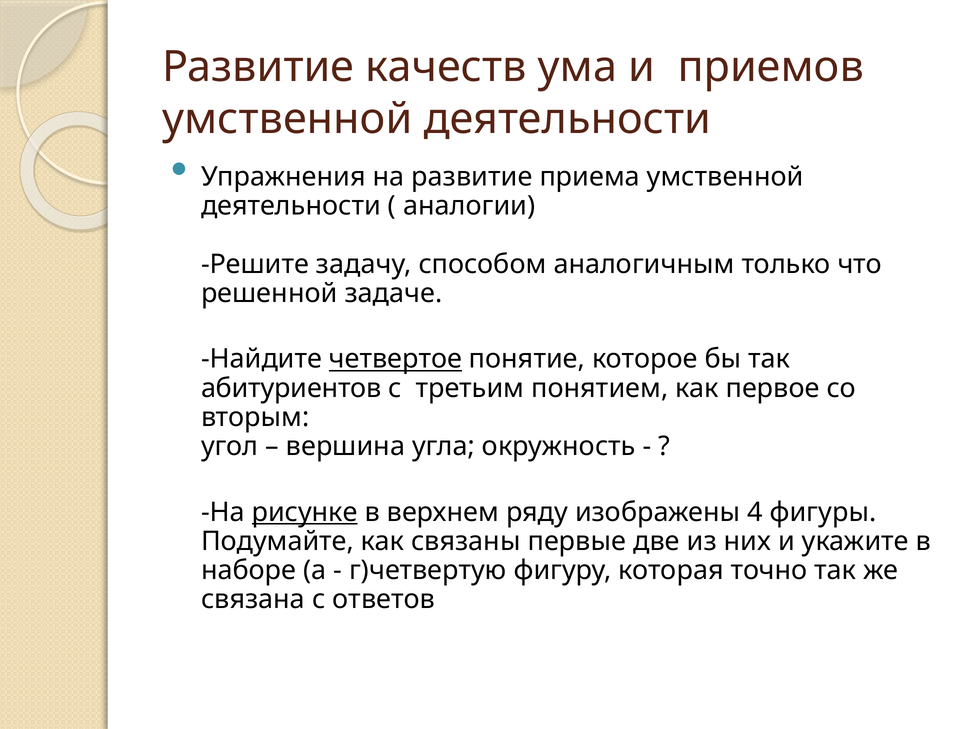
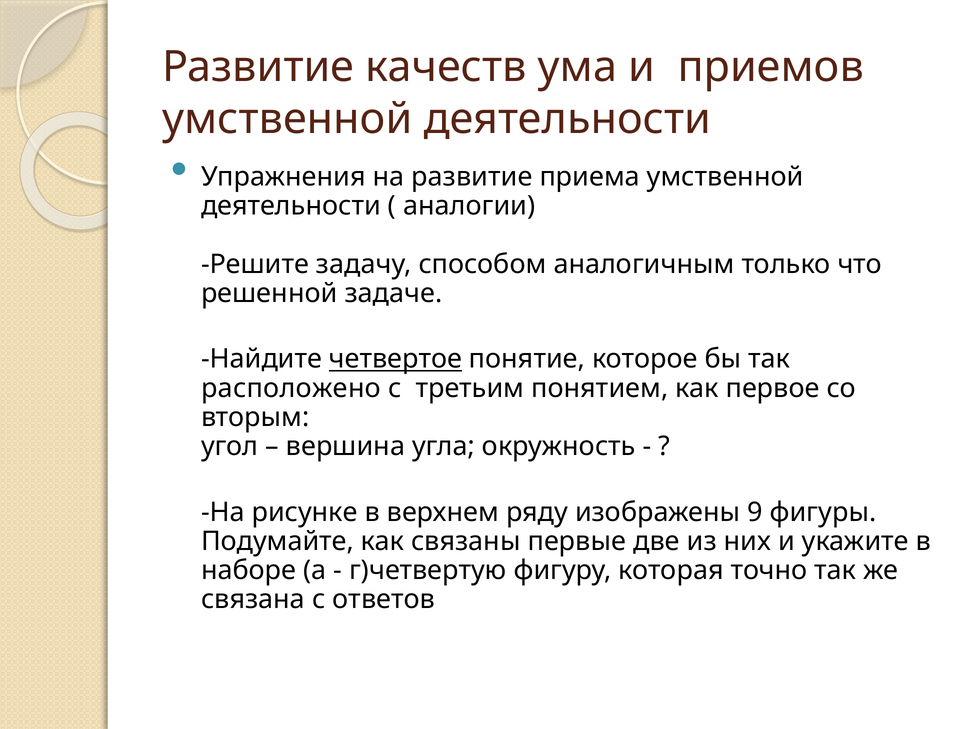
абитуриентов: абитуриентов -> расположено
рисунке underline: present -> none
4: 4 -> 9
